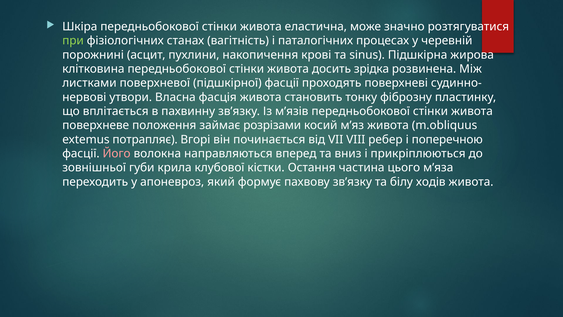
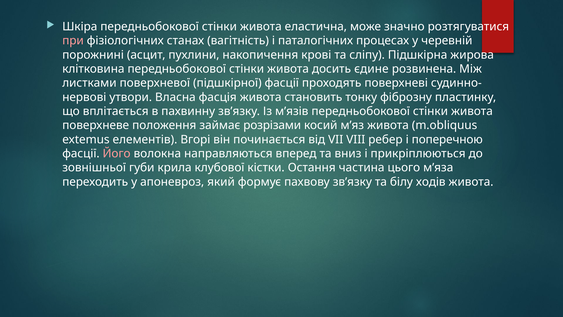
при colour: light green -> pink
sinus: sinus -> сліпу
зрідка: зрідка -> єдине
потрапляє: потрапляє -> елементів
